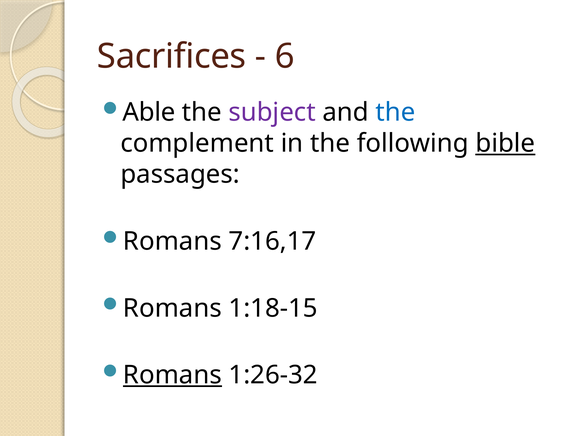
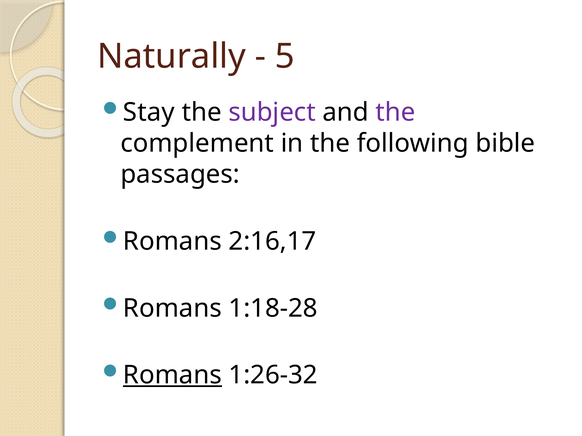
Sacrifices: Sacrifices -> Naturally
6: 6 -> 5
Able: Able -> Stay
the at (396, 112) colour: blue -> purple
bible underline: present -> none
7:16,17: 7:16,17 -> 2:16,17
1:18-15: 1:18-15 -> 1:18-28
